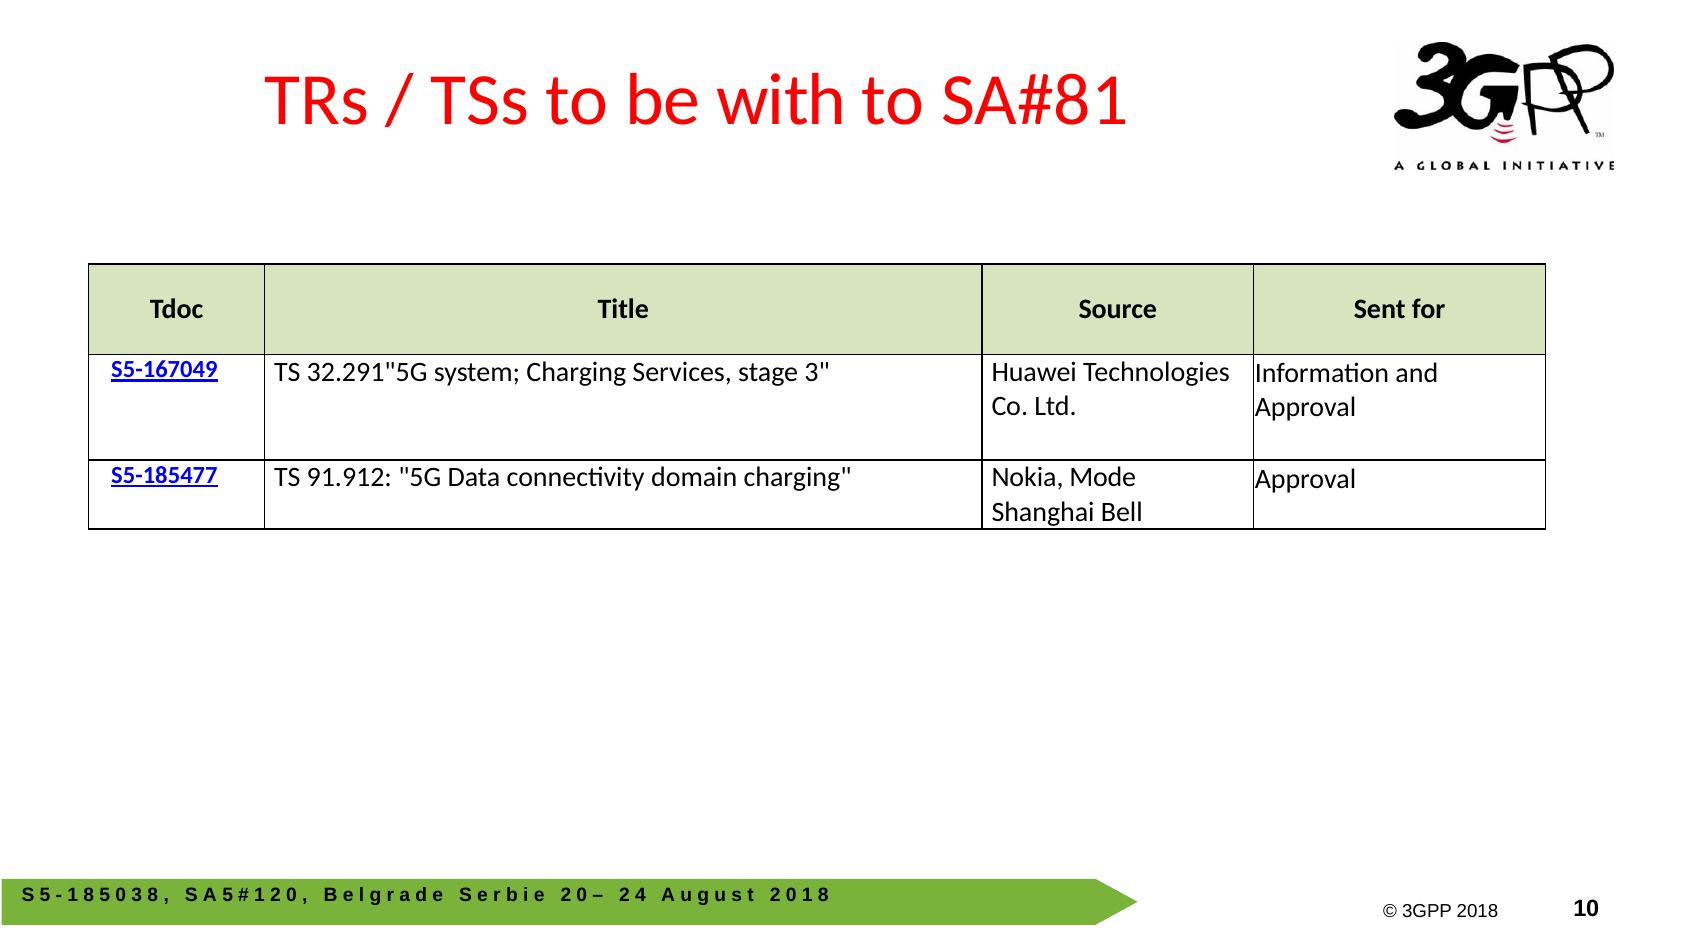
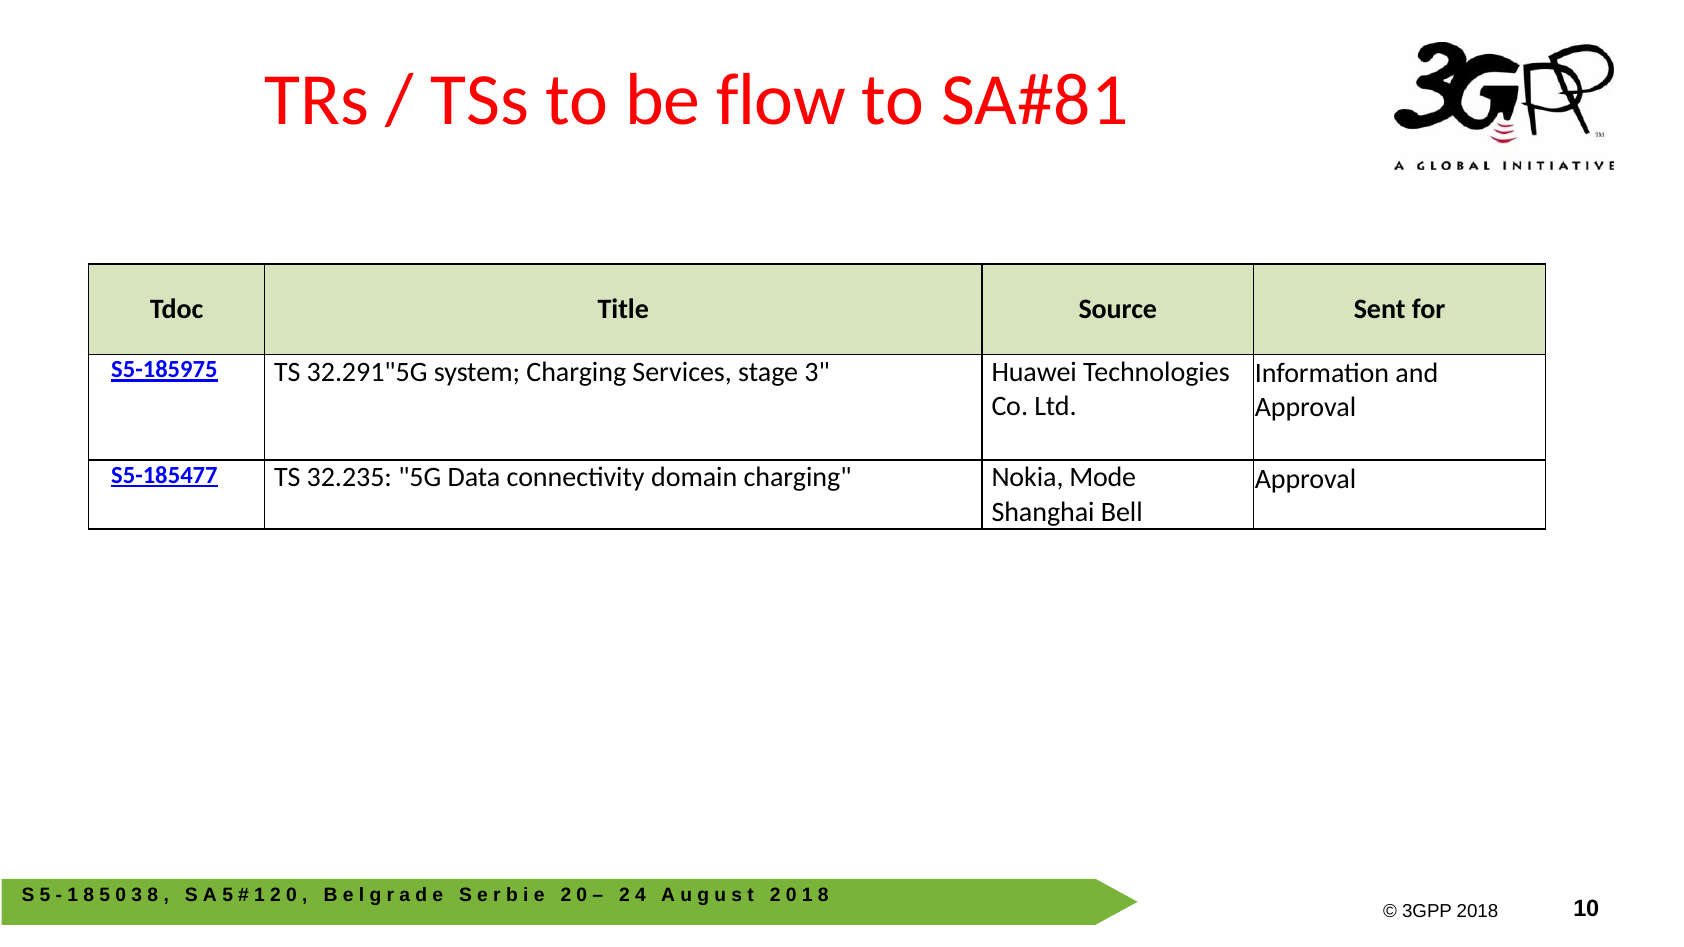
with: with -> flow
S5-167049: S5-167049 -> S5-185975
91.912: 91.912 -> 32.235
